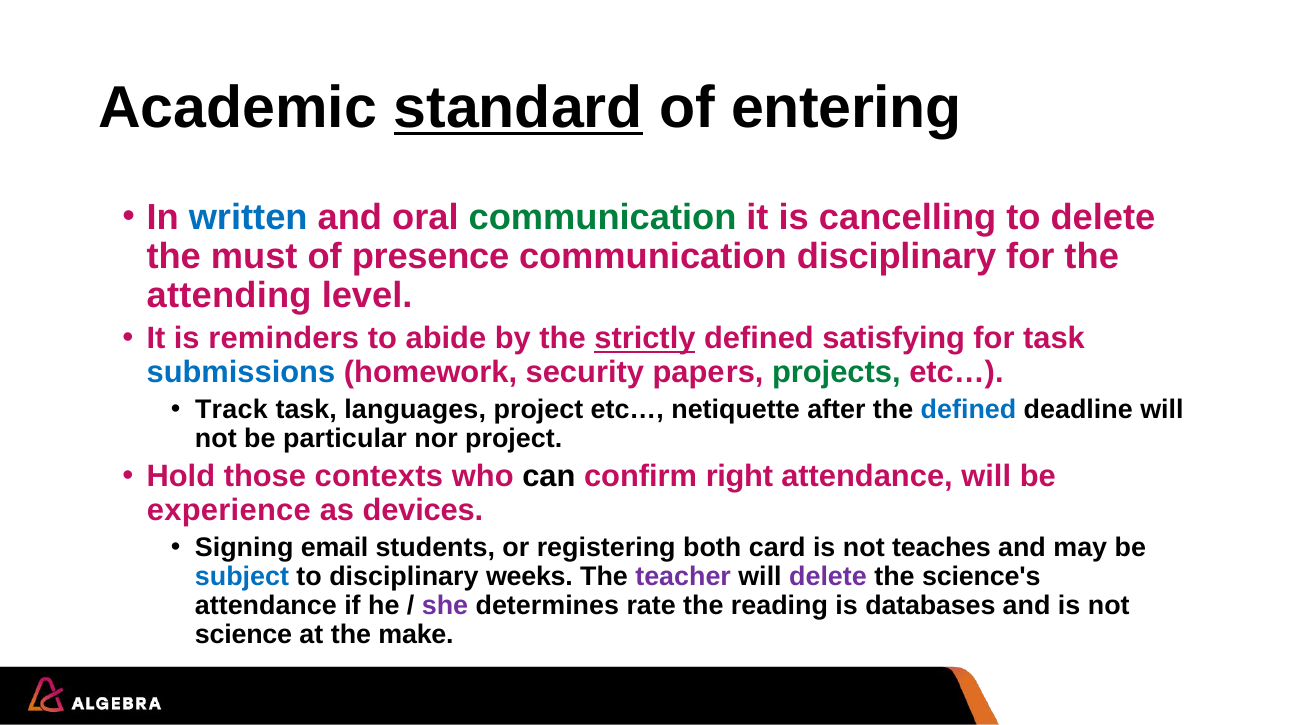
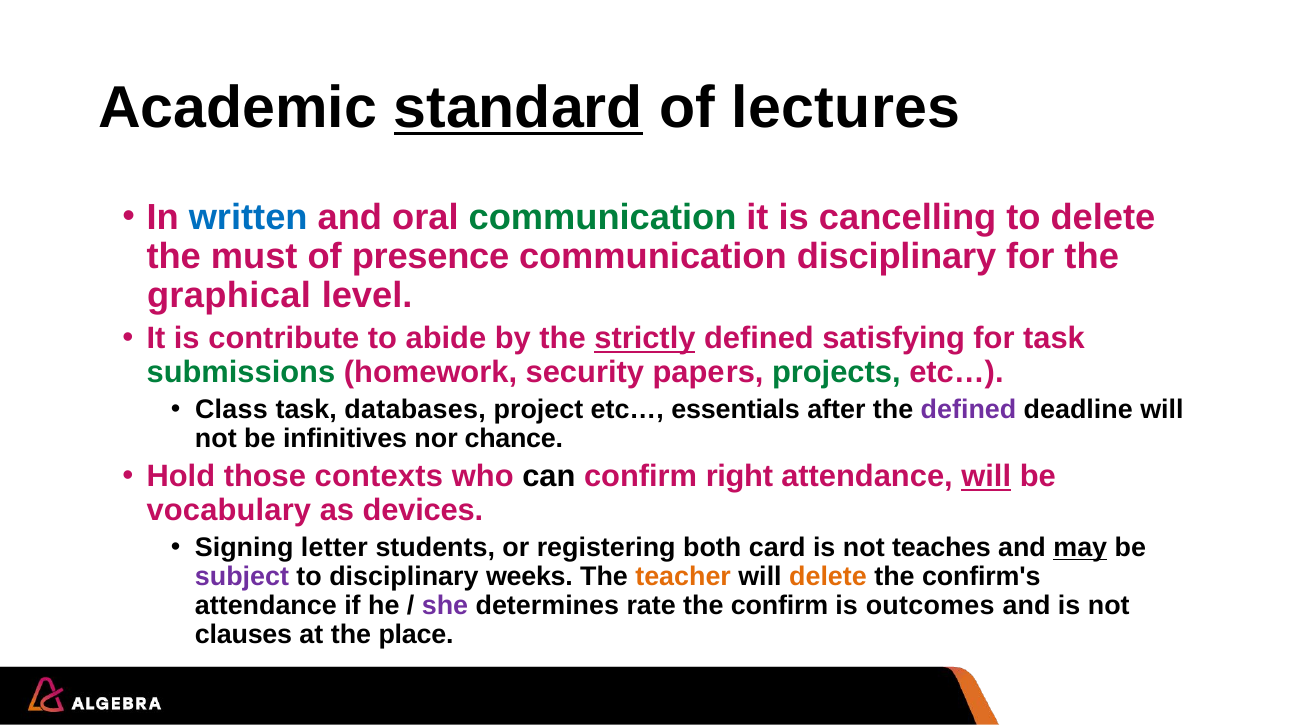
entering: entering -> lectures
attending: attending -> graphical
reminders: reminders -> contribute
submissions colour: blue -> green
Track: Track -> Class
languages: languages -> databases
netiquette: netiquette -> essentials
defined at (969, 410) colour: blue -> purple
particular: particular -> infinitives
nor project: project -> chance
will at (986, 477) underline: none -> present
experience: experience -> vocabulary
email: email -> letter
may underline: none -> present
subject colour: blue -> purple
teacher colour: purple -> orange
delete at (828, 577) colour: purple -> orange
science's: science's -> confirm's
the reading: reading -> confirm
databases: databases -> outcomes
science: science -> clauses
make: make -> place
